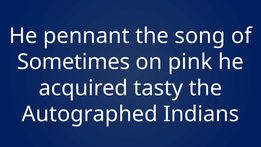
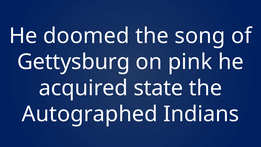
pennant: pennant -> doomed
Sometimes: Sometimes -> Gettysburg
tasty: tasty -> state
